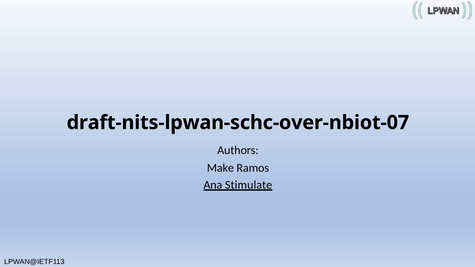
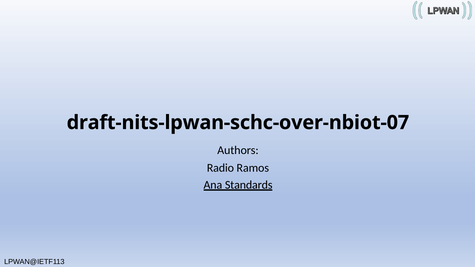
Make: Make -> Radio
Stimulate: Stimulate -> Standards
